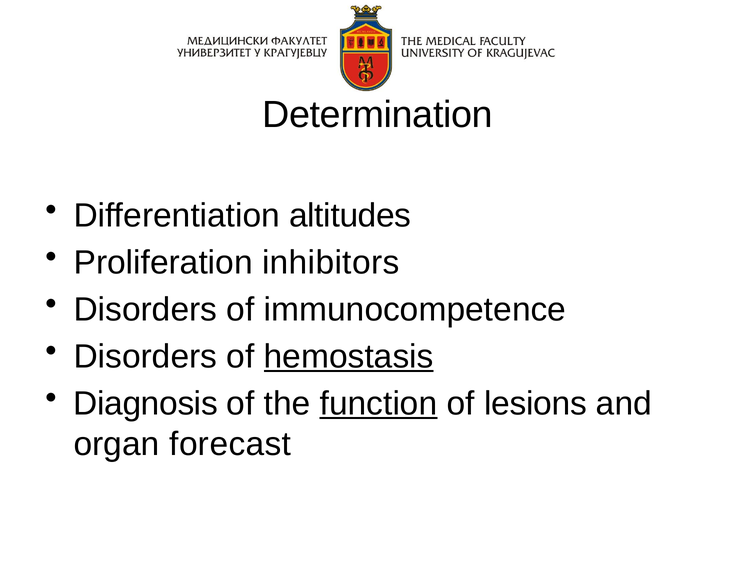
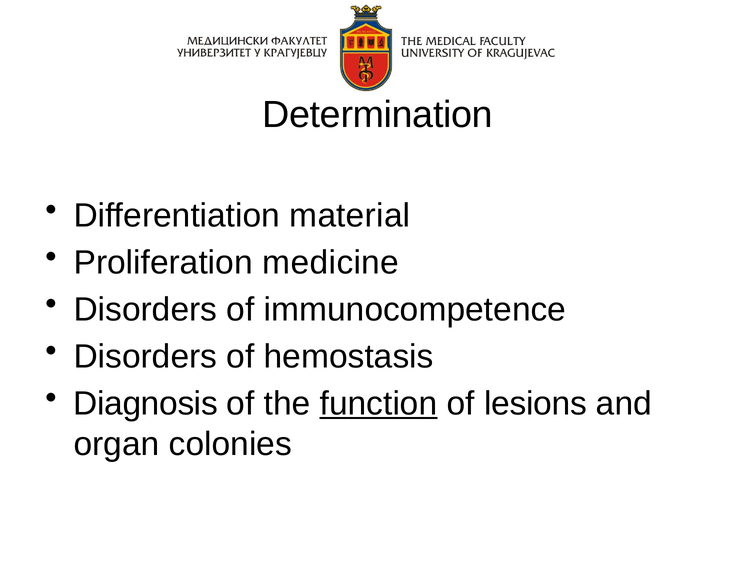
altitudes: altitudes -> material
inhibitors: inhibitors -> medicine
hemostasis underline: present -> none
forecast: forecast -> colonies
